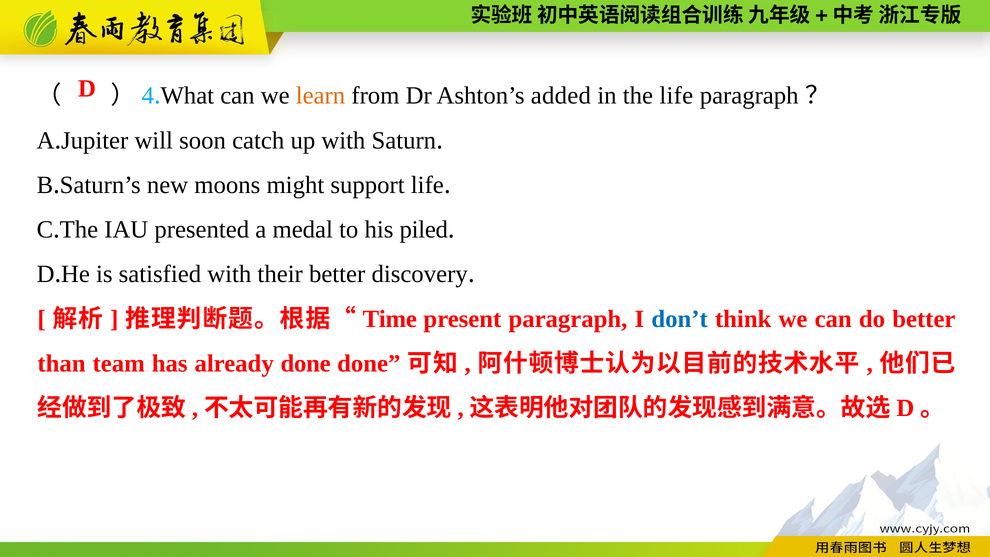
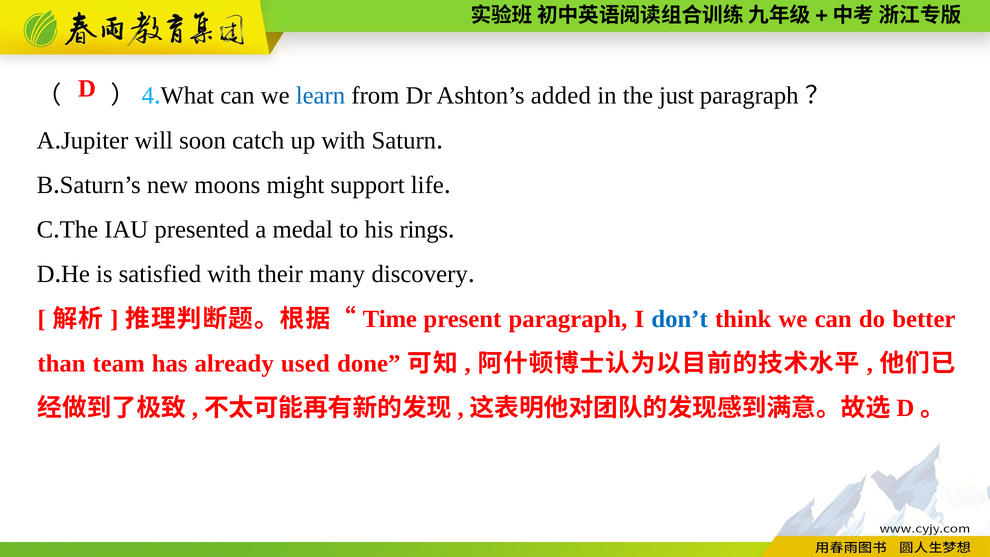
learn colour: orange -> blue
the life: life -> just
piled: piled -> rings
their better: better -> many
already done: done -> used
